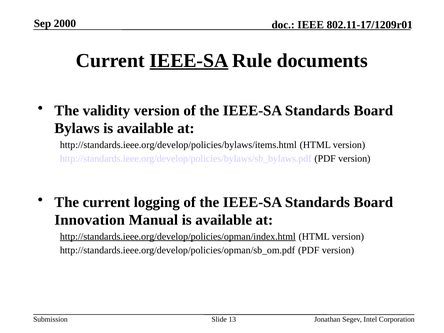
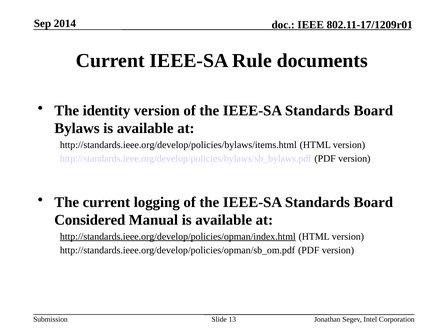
2000: 2000 -> 2014
IEEE-SA at (189, 61) underline: present -> none
validity: validity -> identity
Innovation: Innovation -> Considered
